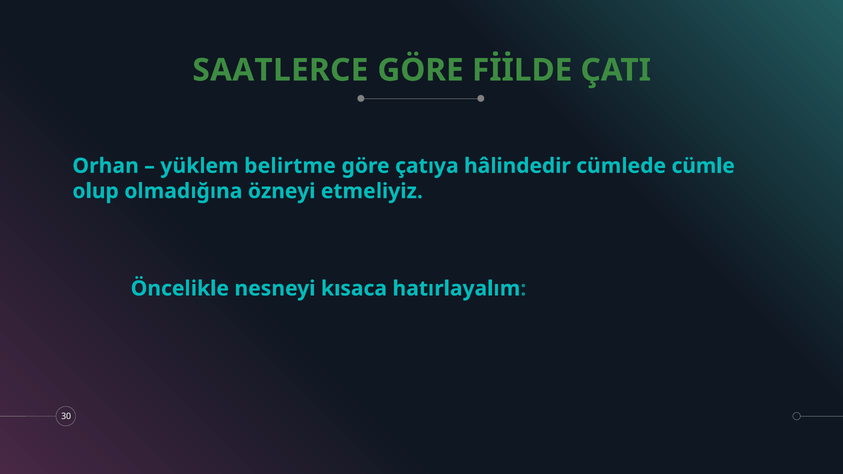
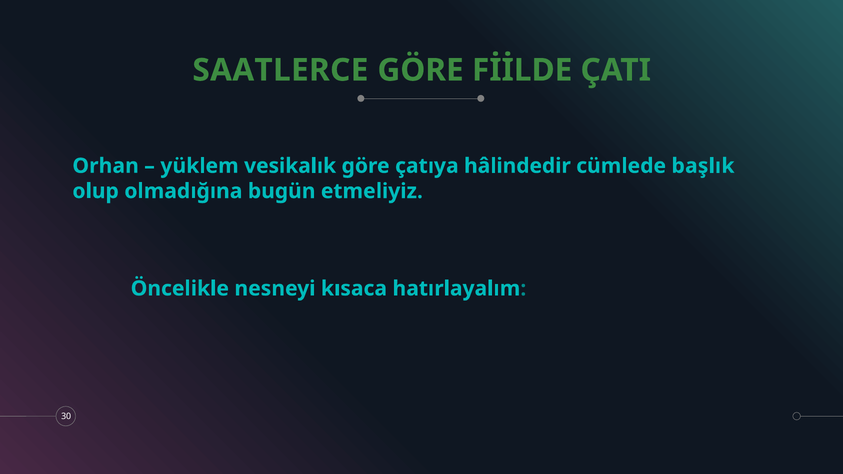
belirtme: belirtme -> vesikalık
cümle: cümle -> başlık
özneyi: özneyi -> bugün
